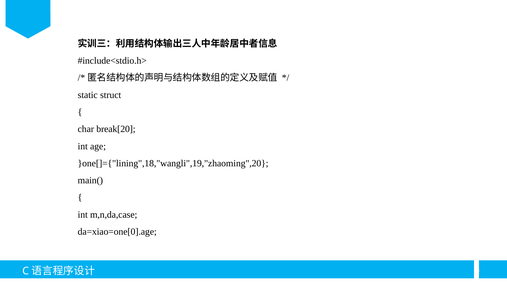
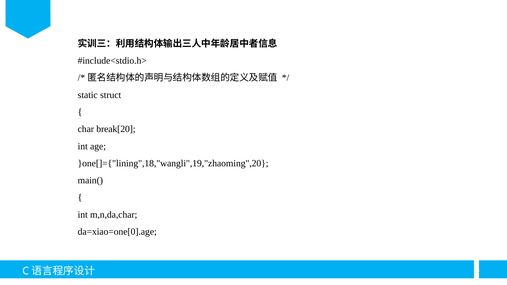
m,n,da,case: m,n,da,case -> m,n,da,char
